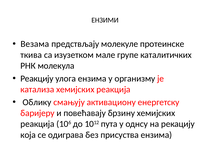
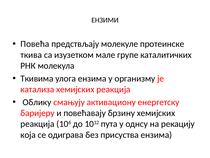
Везама: Везама -> Повећа
Реакцију: Реакцију -> Ткивима
